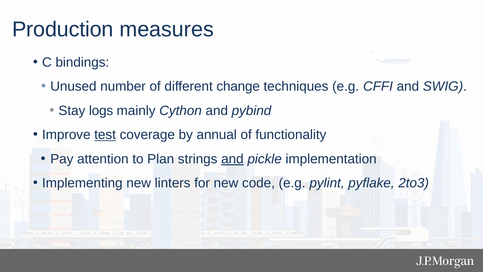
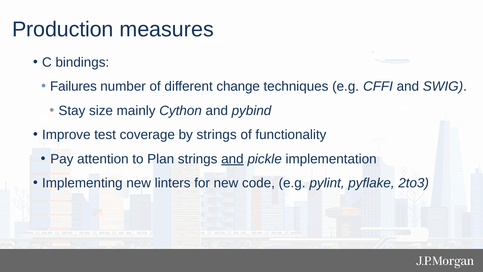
Unused: Unused -> Failures
logs: logs -> size
test underline: present -> none
by annual: annual -> strings
